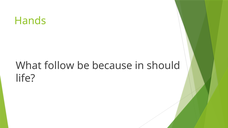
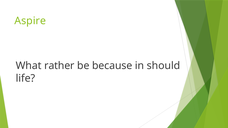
Hands: Hands -> Aspire
follow: follow -> rather
